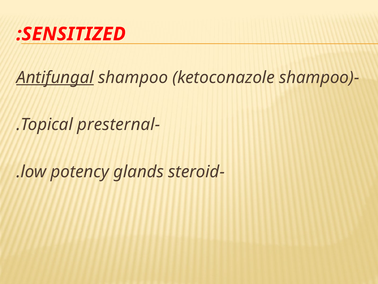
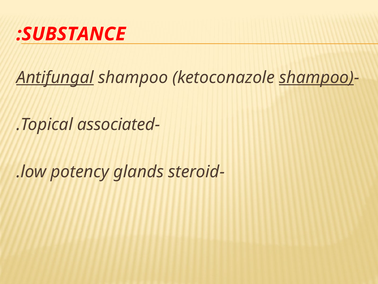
SENSITIZED: SENSITIZED -> SUBSTANCE
shampoo at (316, 77) underline: none -> present
presternal: presternal -> associated
